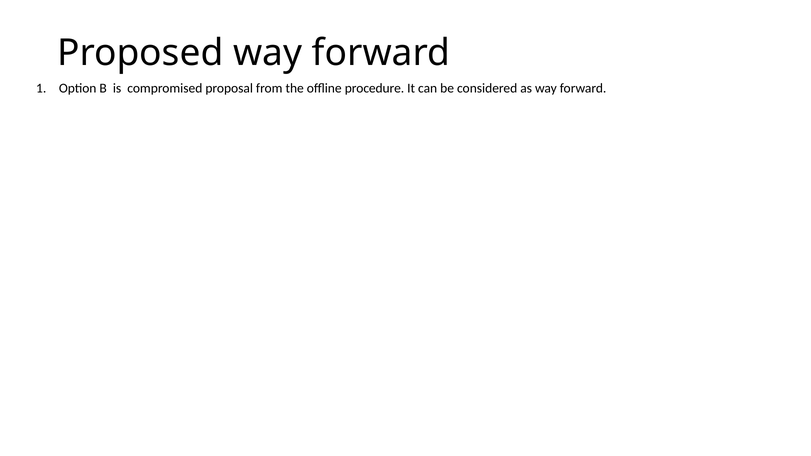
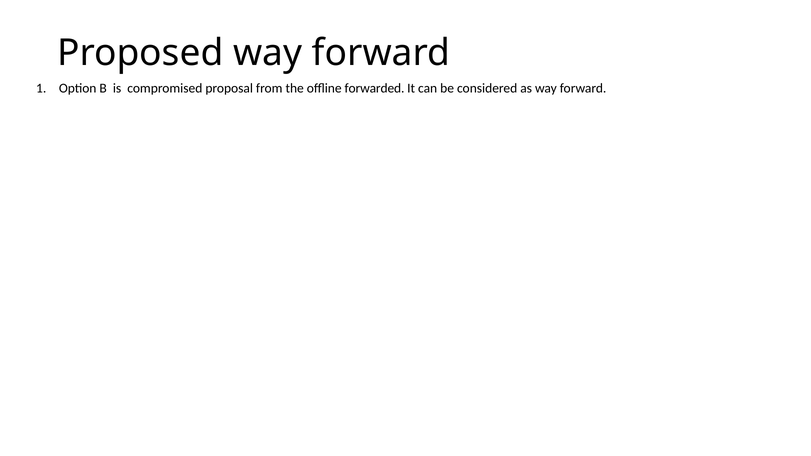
procedure: procedure -> forwarded
